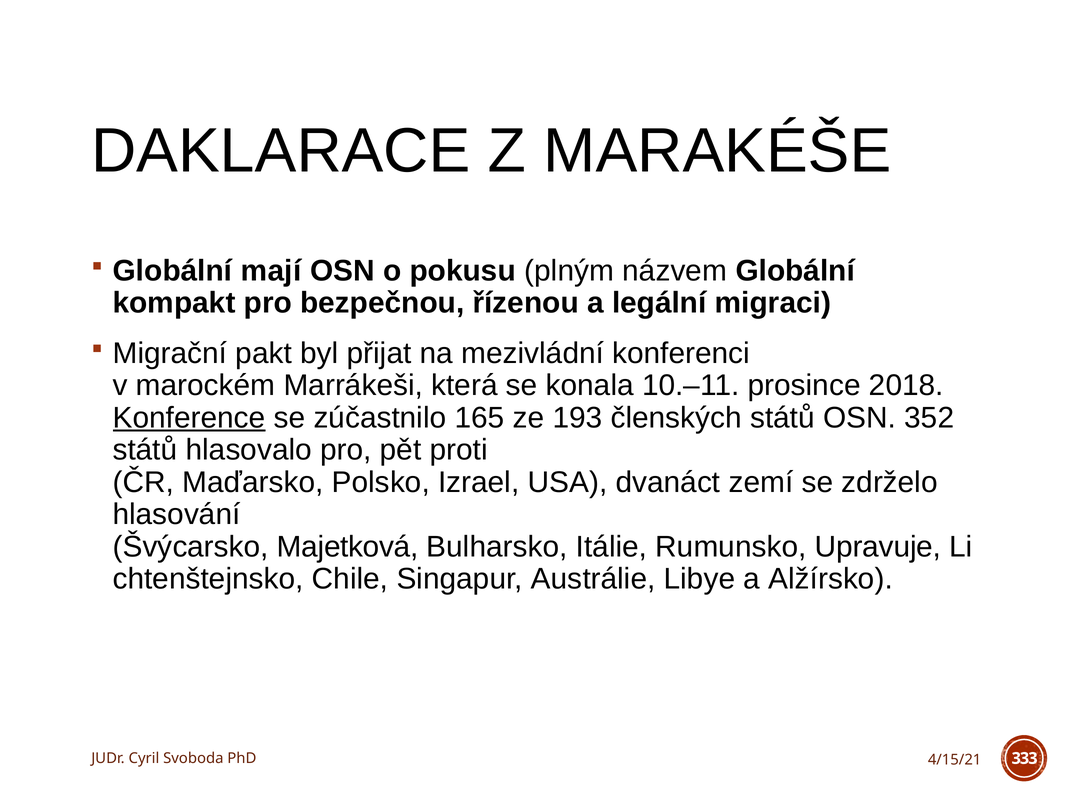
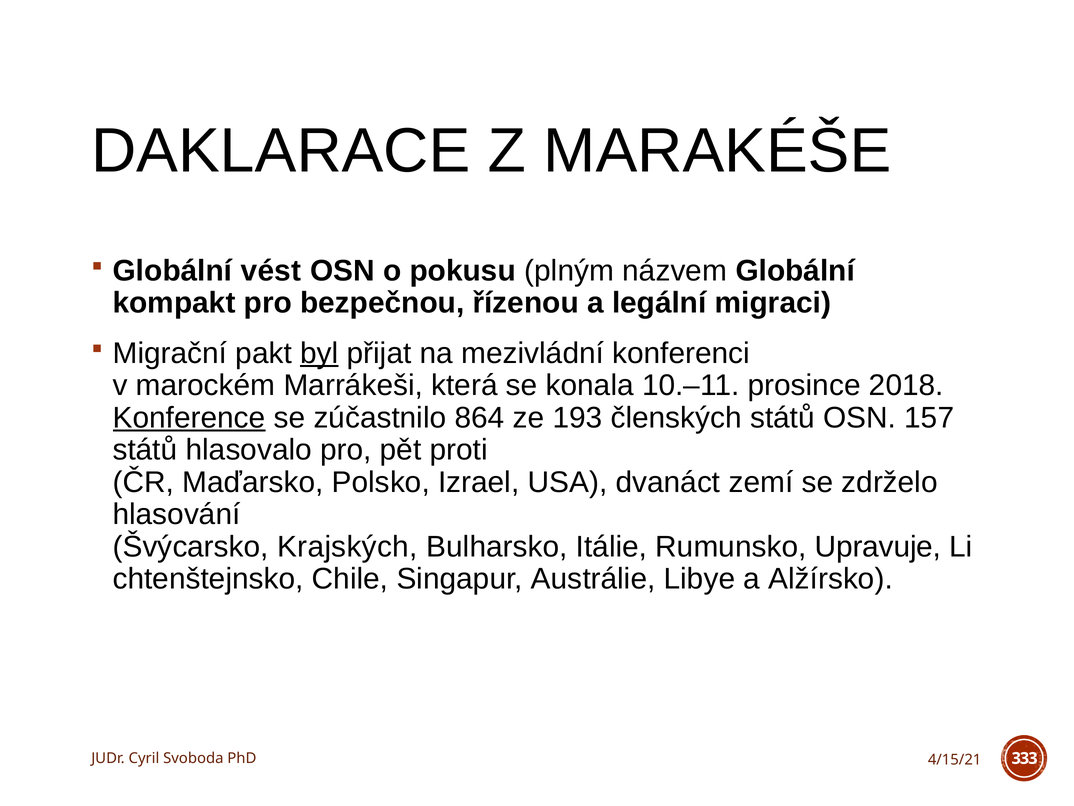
mají: mají -> vést
byl underline: none -> present
165: 165 -> 864
352: 352 -> 157
Majetková: Majetková -> Krajských
